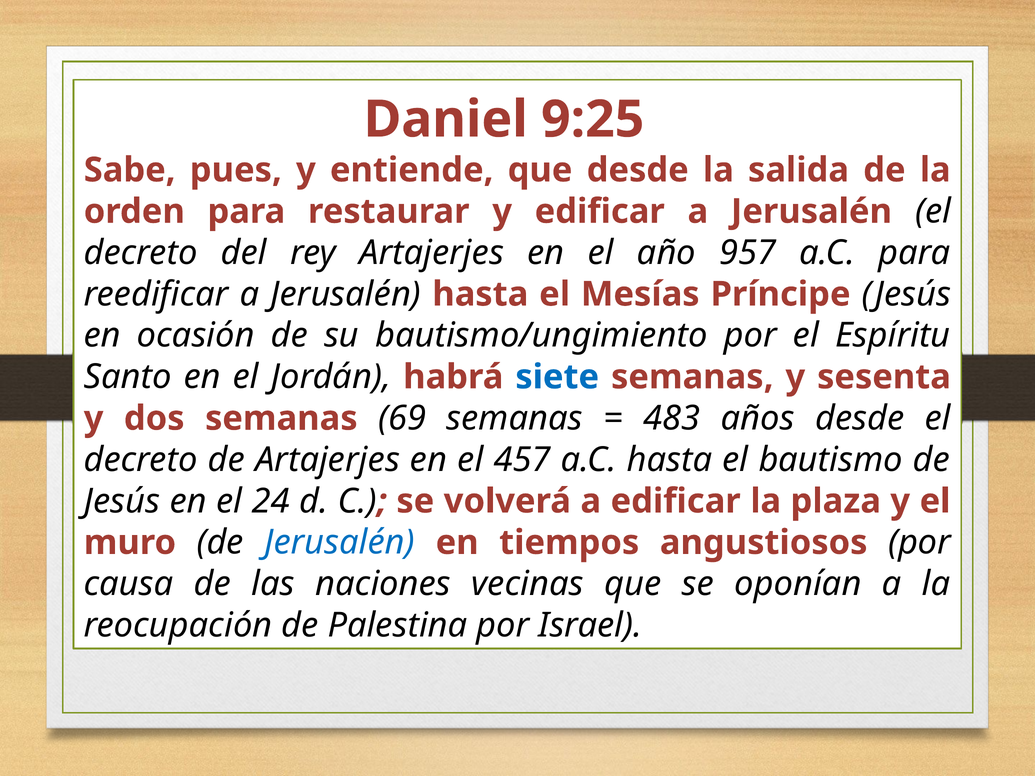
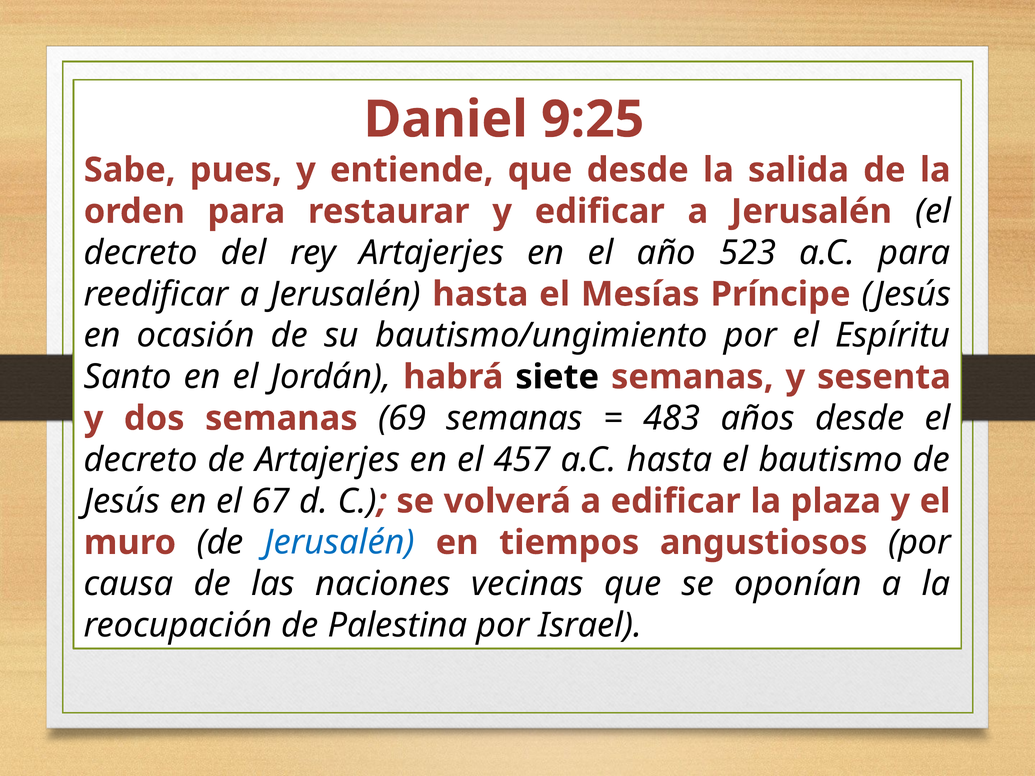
957: 957 -> 523
siete colour: blue -> black
24: 24 -> 67
